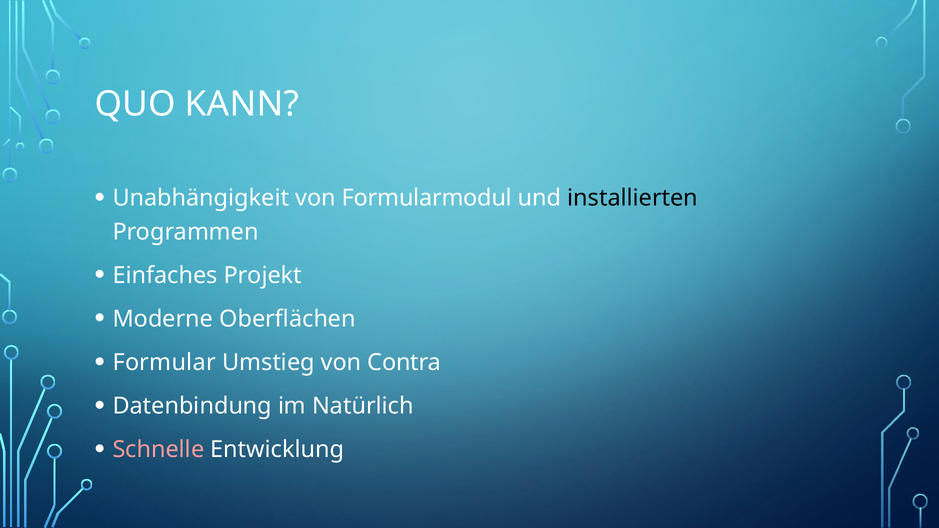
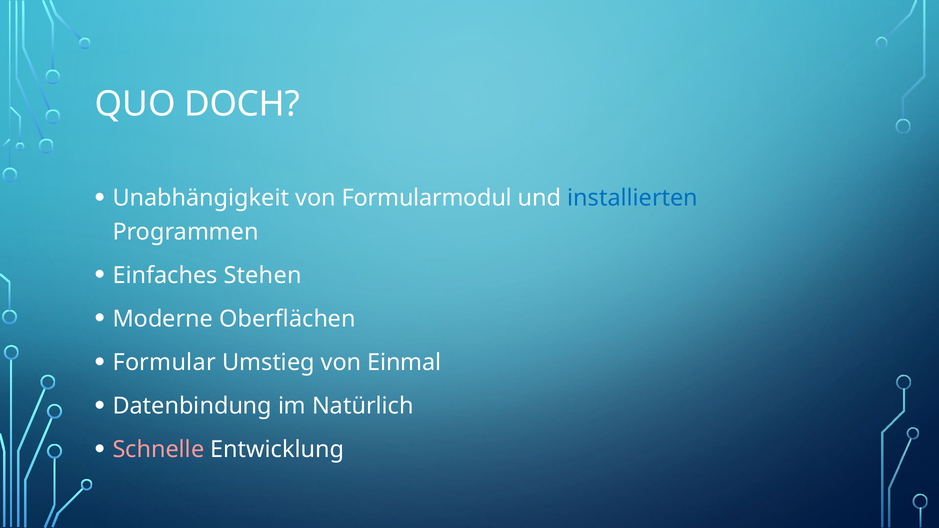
KANN: KANN -> DOCH
installierten colour: black -> blue
Projekt: Projekt -> Stehen
Contra: Contra -> Einmal
